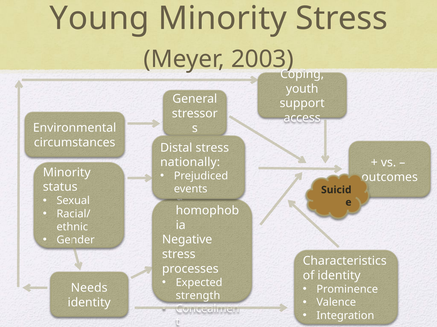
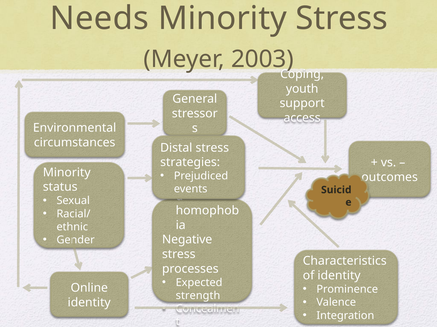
Young: Young -> Needs
nationally: nationally -> strategies
Needs: Needs -> Online
